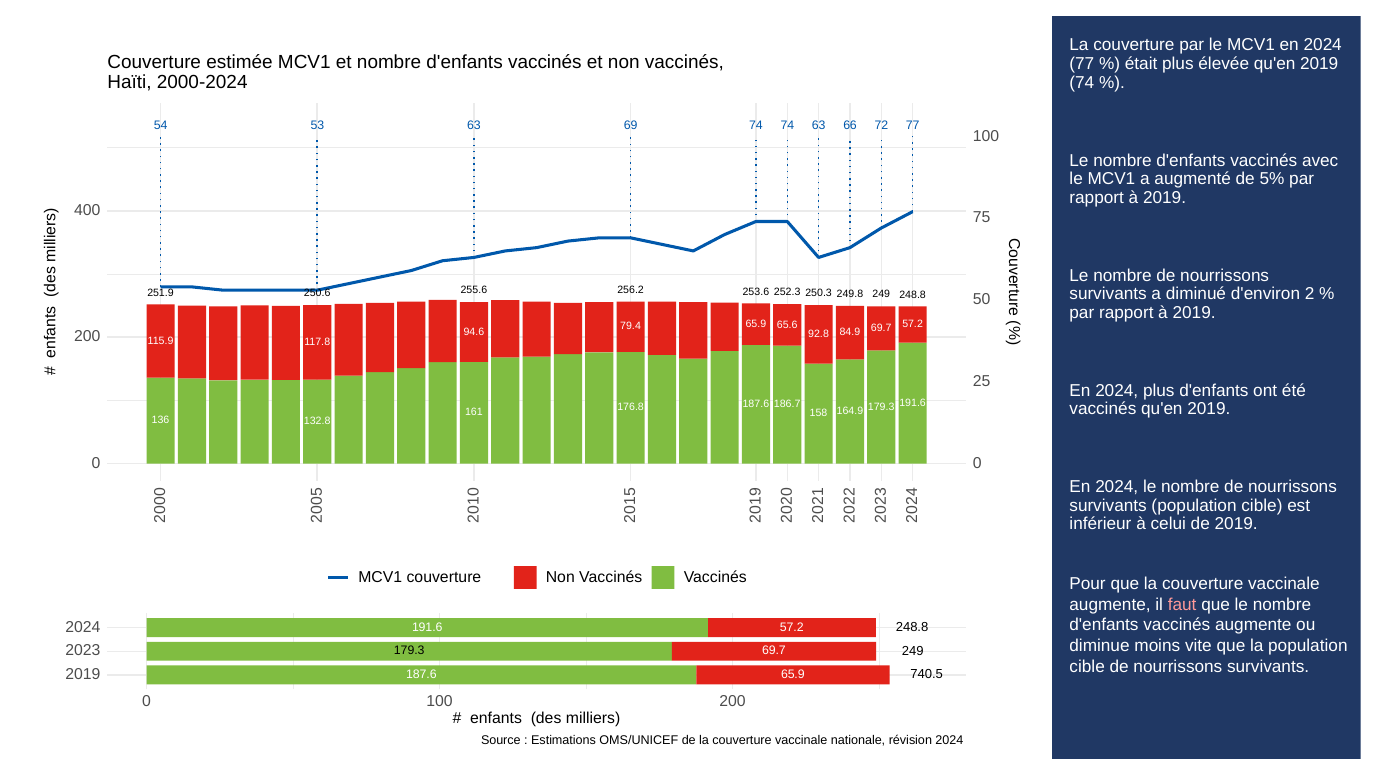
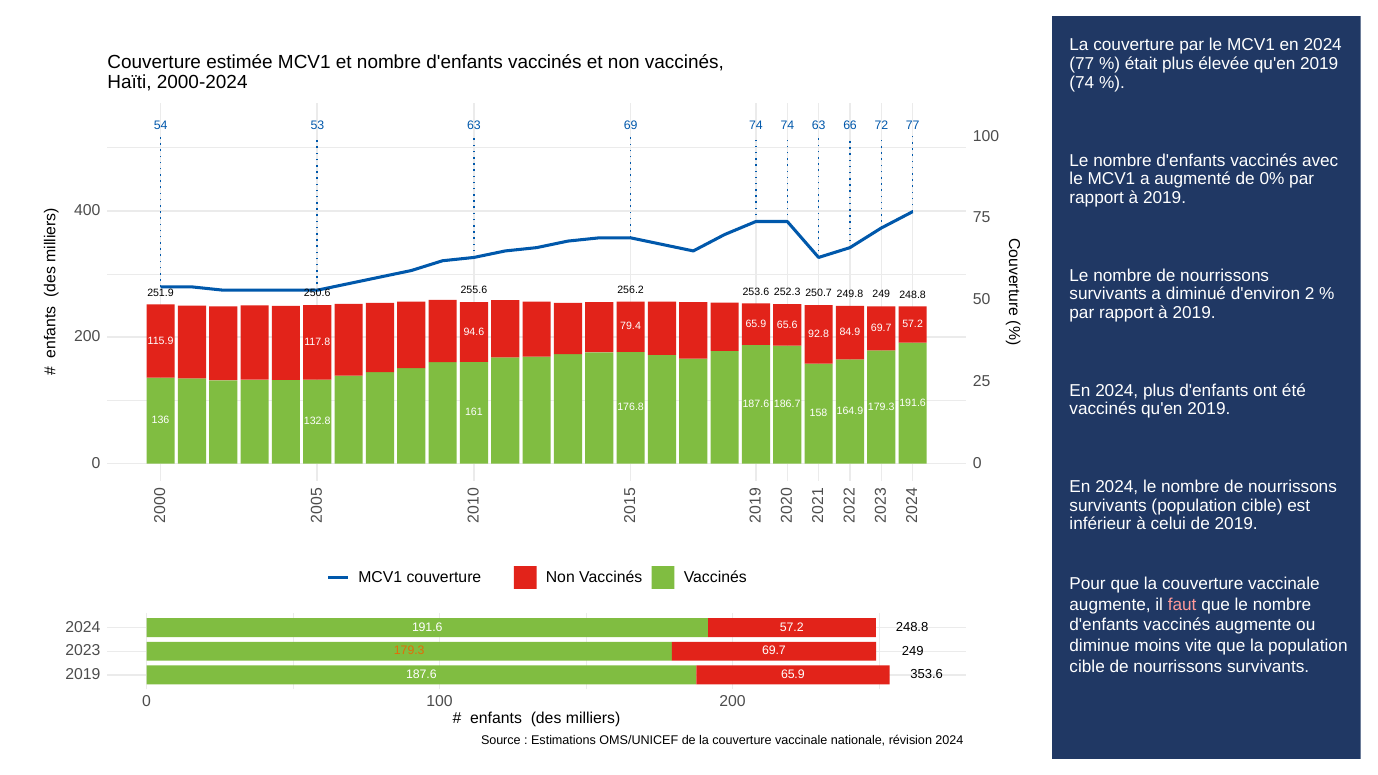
5%: 5% -> 0%
250.3: 250.3 -> 250.7
179.3 at (409, 651) colour: black -> orange
740.5: 740.5 -> 353.6
